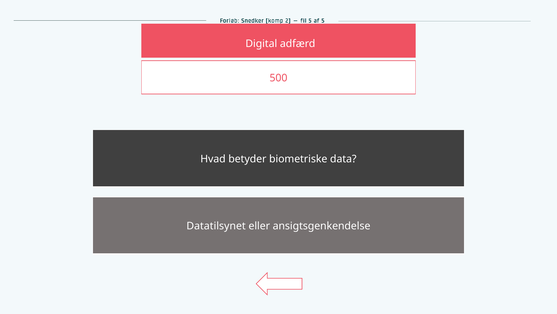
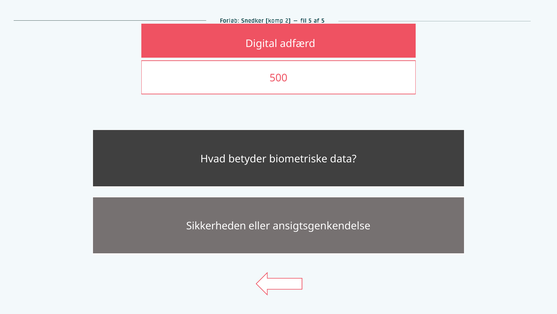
Datatilsynet: Datatilsynet -> Sikkerheden
